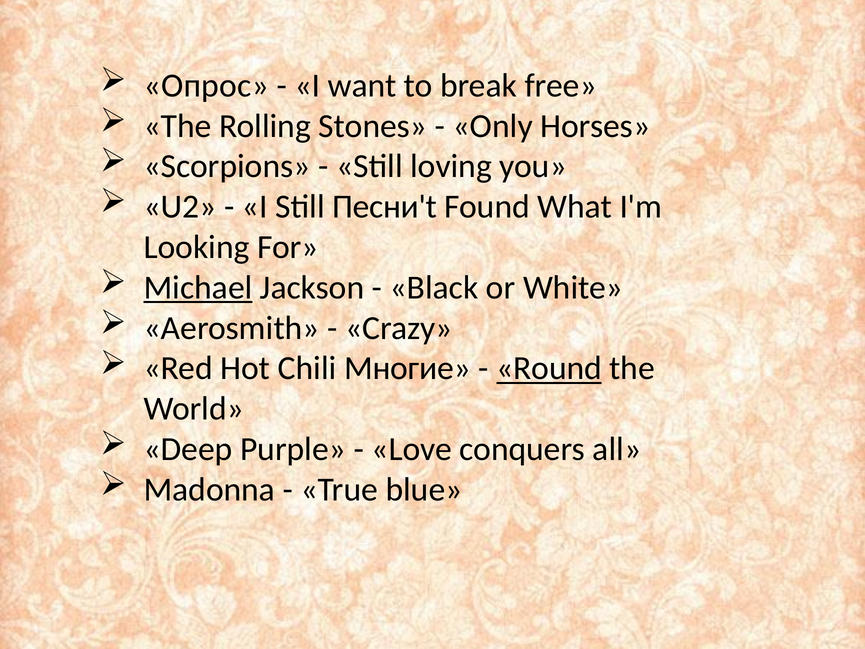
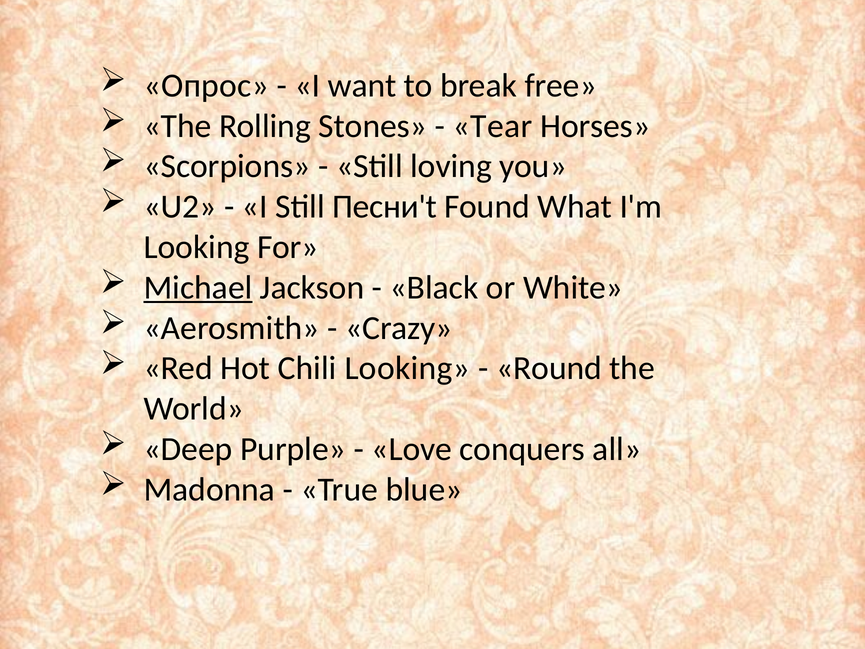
Only: Only -> Tear
Chili Многие: Многие -> Looking
Round underline: present -> none
